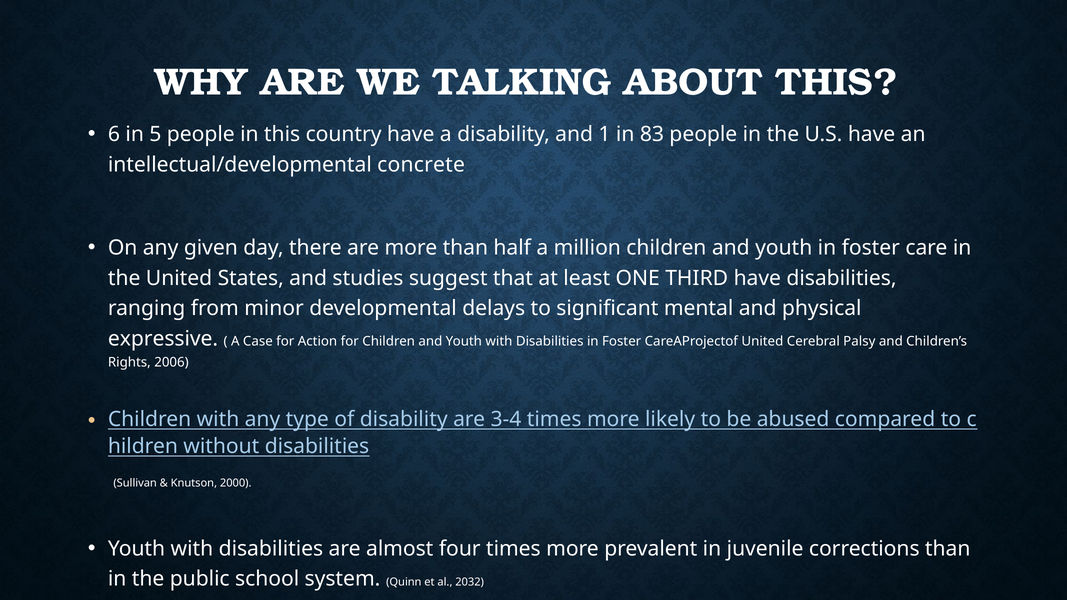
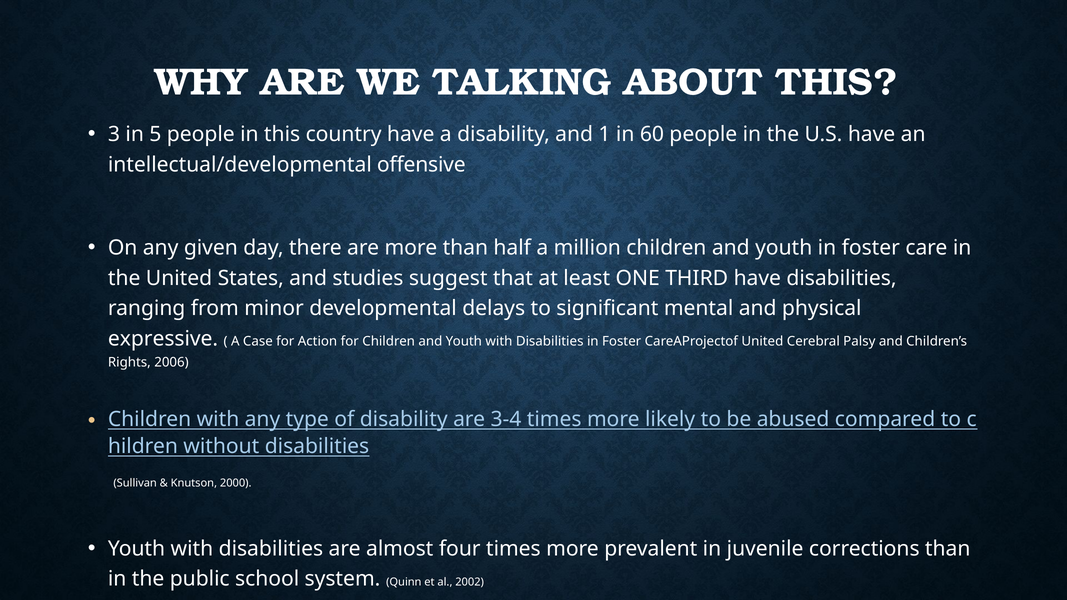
6: 6 -> 3
83: 83 -> 60
concrete: concrete -> offensive
2032: 2032 -> 2002
